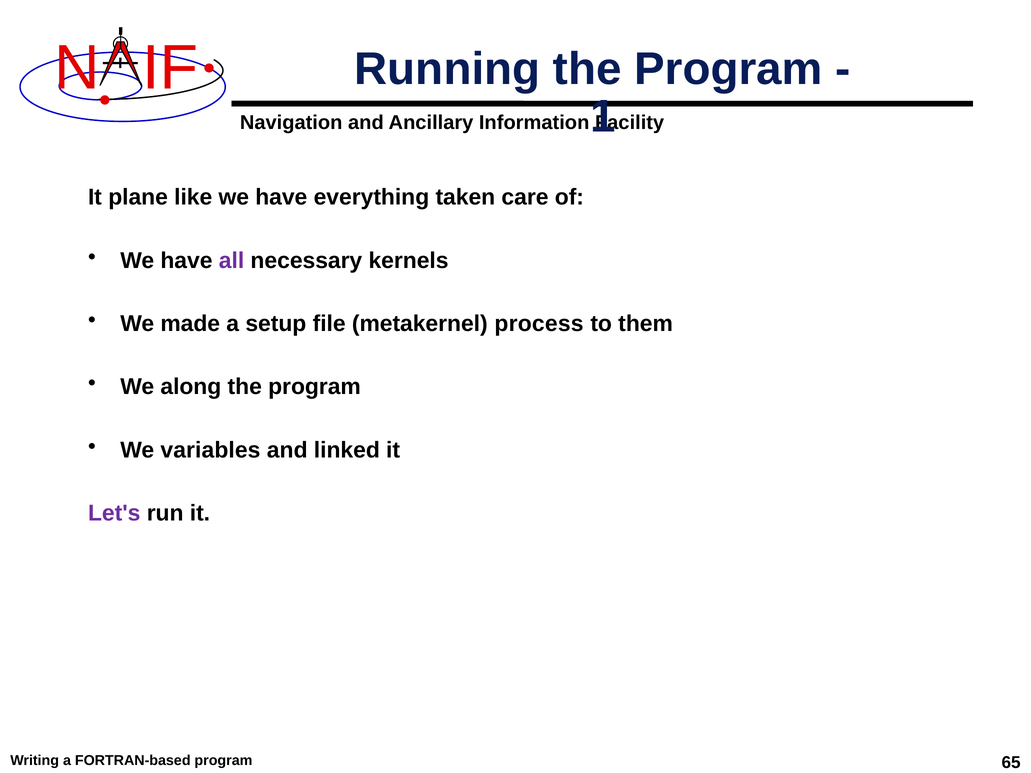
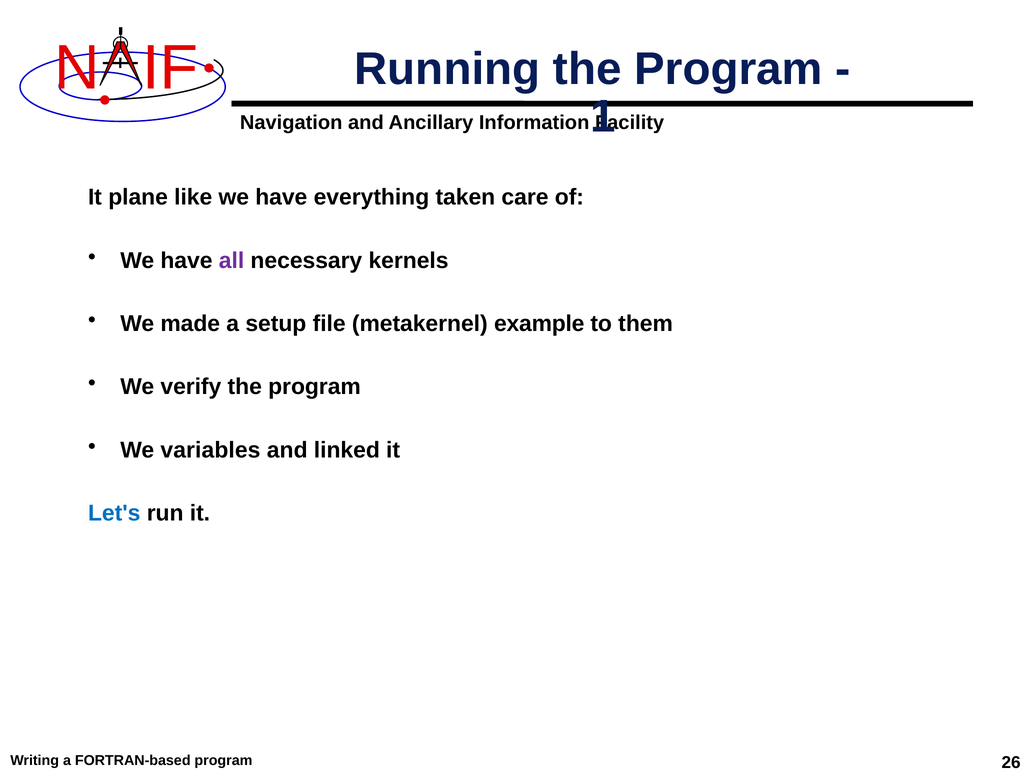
process: process -> example
along: along -> verify
Let's colour: purple -> blue
65: 65 -> 26
